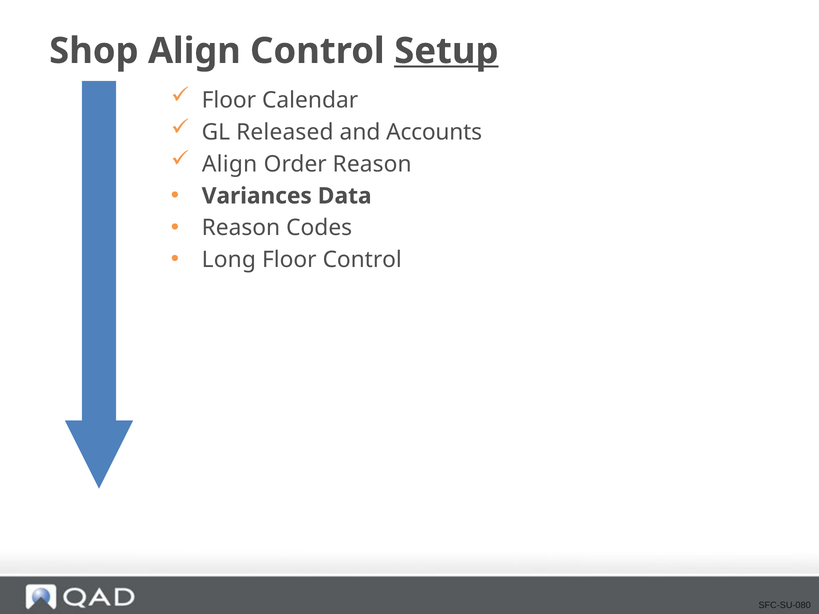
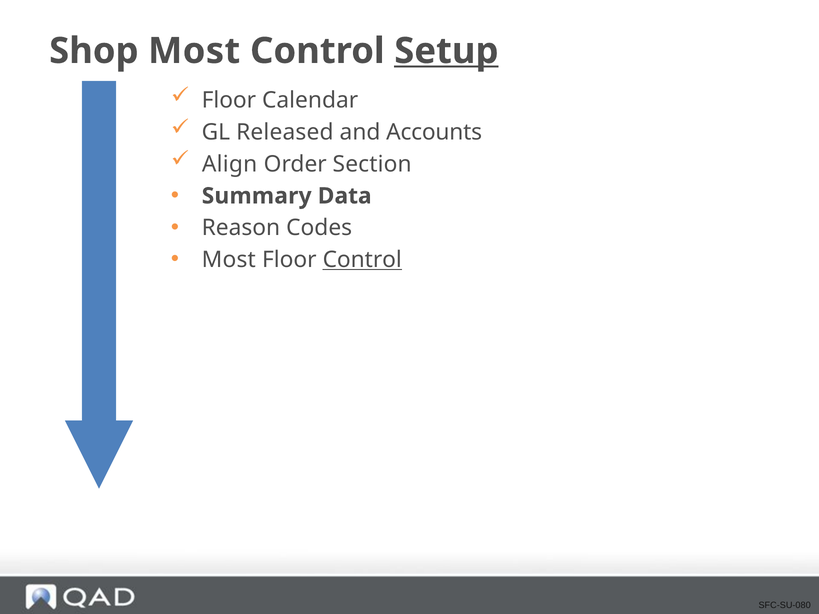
Align at (194, 51): Align -> Most
Order Reason: Reason -> Section
Variances: Variances -> Summary
Long at (229, 260): Long -> Most
Control at (362, 260) underline: none -> present
